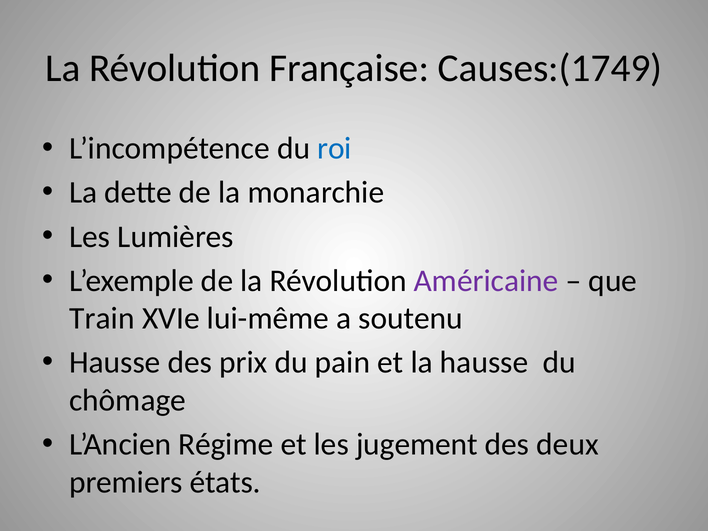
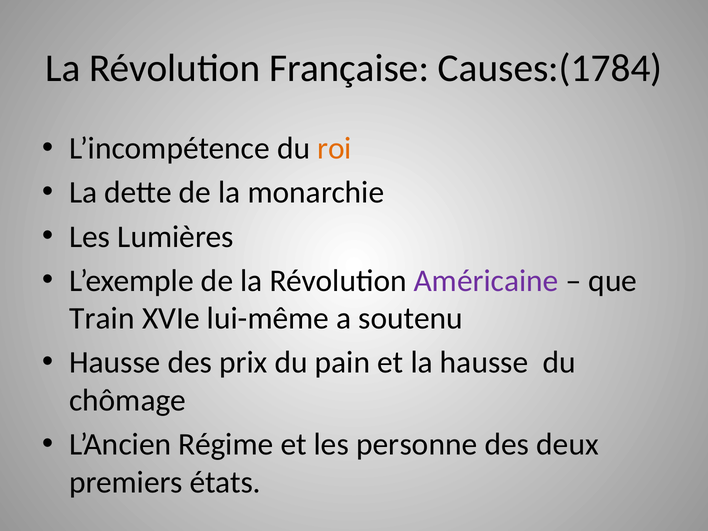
Causes:(1749: Causes:(1749 -> Causes:(1784
roi colour: blue -> orange
jugement: jugement -> personne
